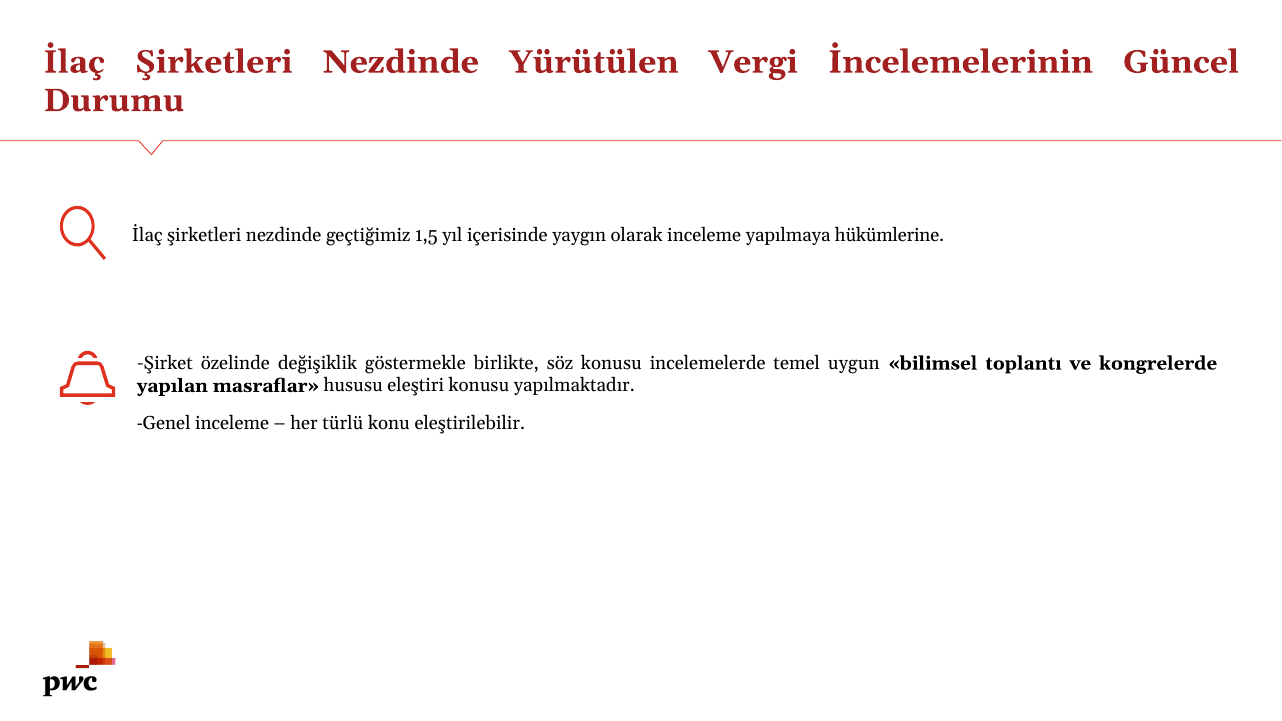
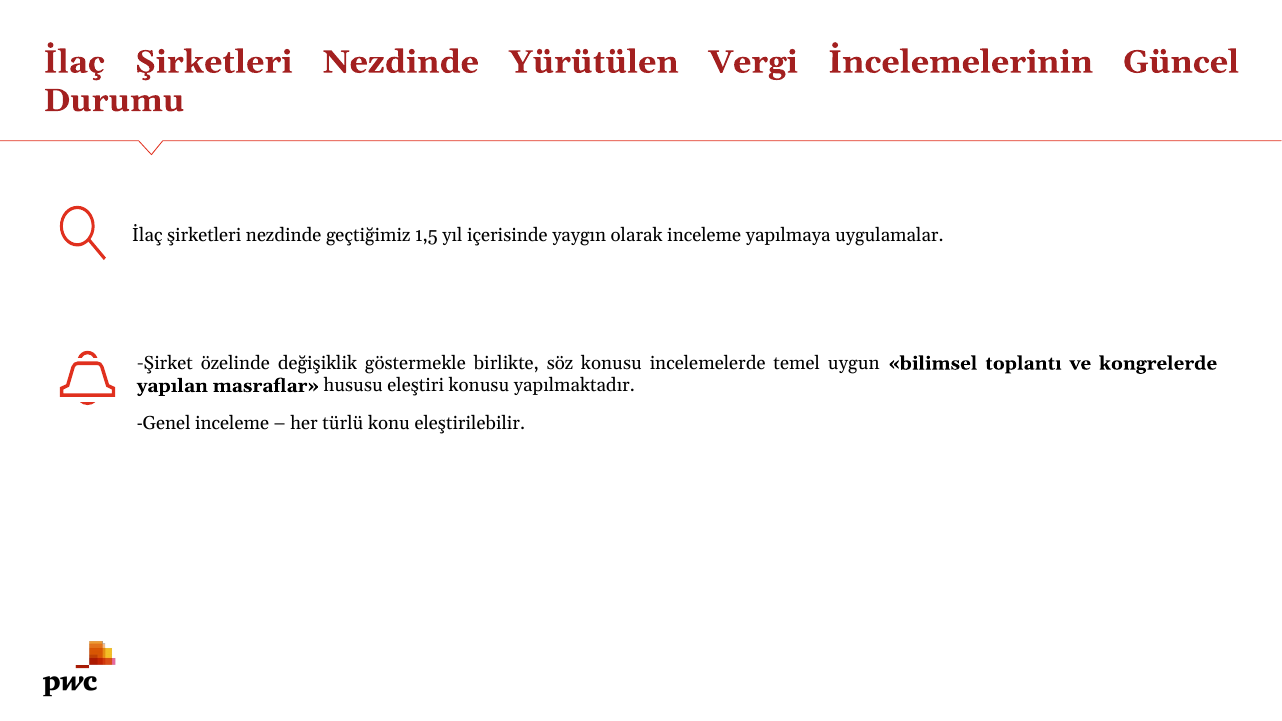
hükümlerine: hükümlerine -> uygulamalar
